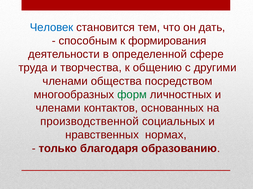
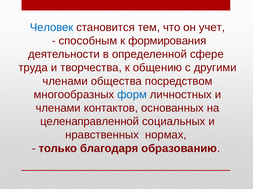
дать: дать -> учет
форм colour: green -> blue
производственной: производственной -> целенаправленной
